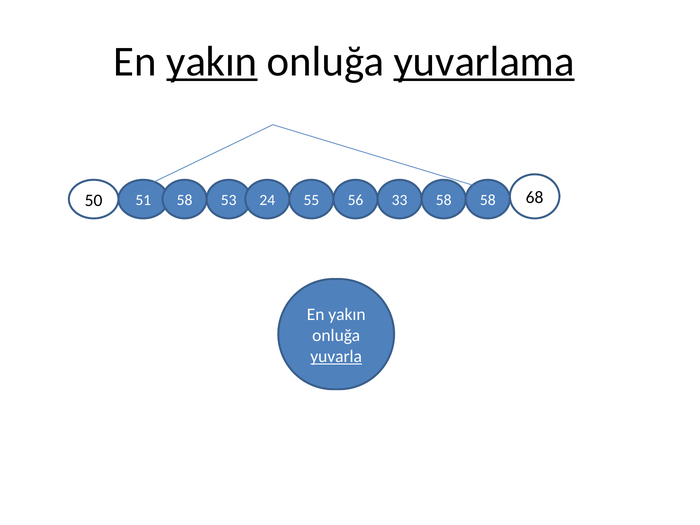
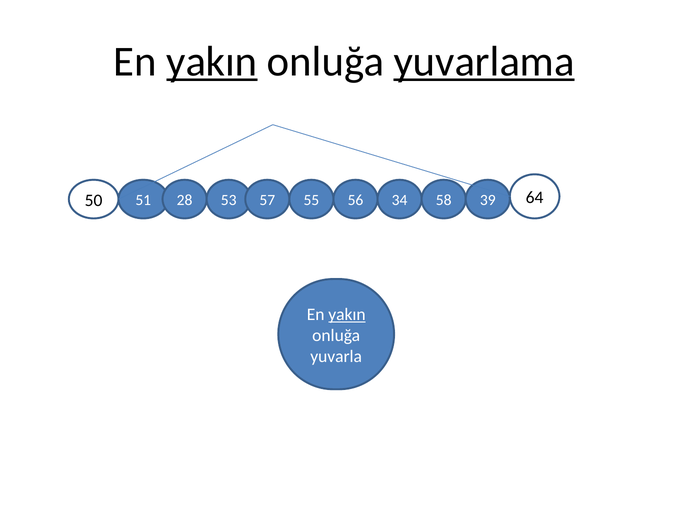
68: 68 -> 64
51 58: 58 -> 28
24: 24 -> 57
33: 33 -> 34
58 58: 58 -> 39
yakın at (347, 314) underline: none -> present
yuvarla underline: present -> none
